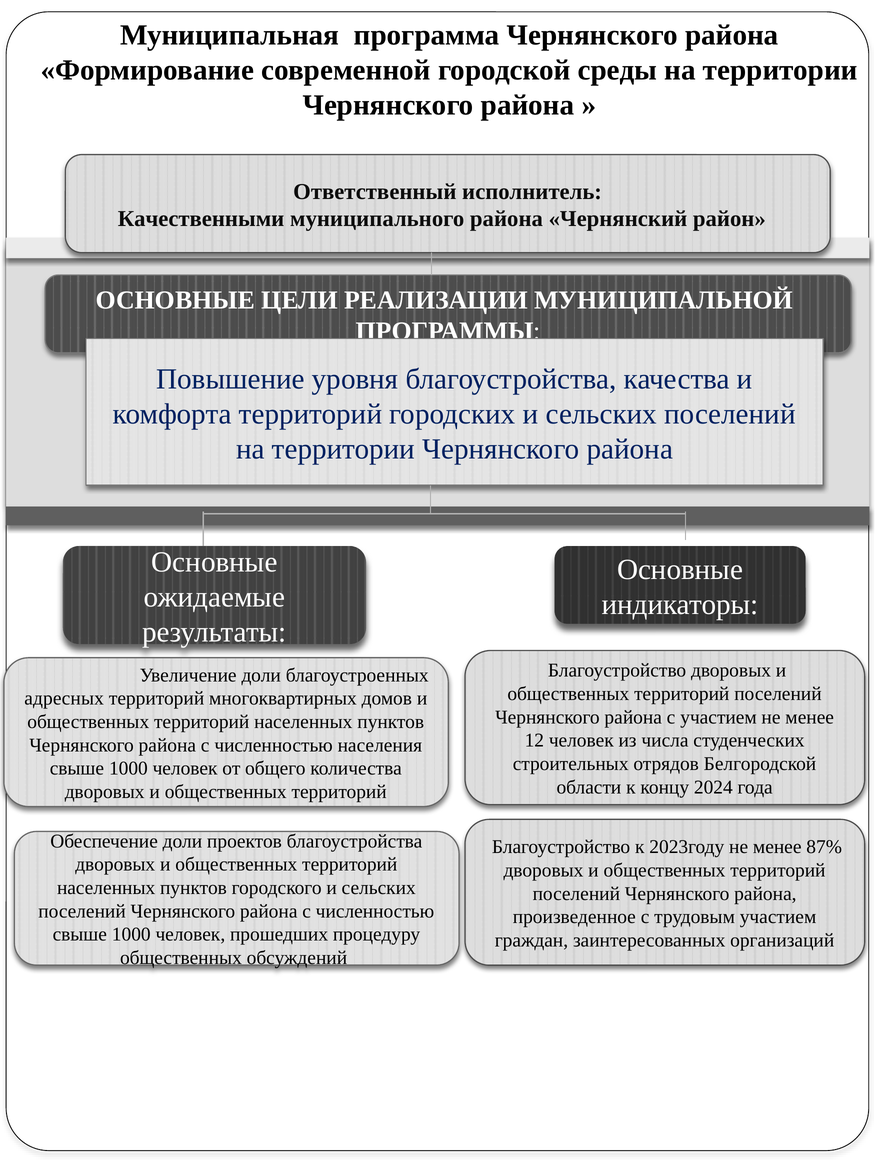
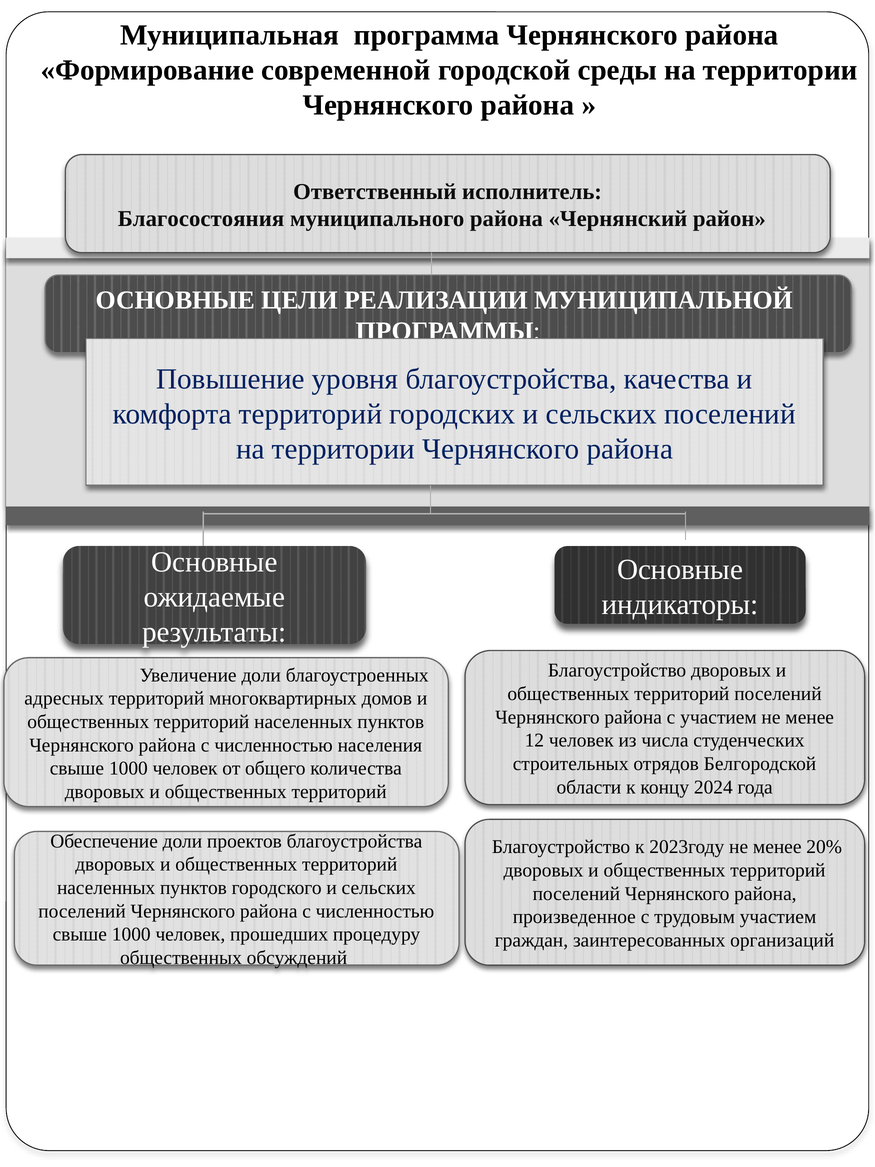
Качественными: Качественными -> Благосостояния
87%: 87% -> 20%
